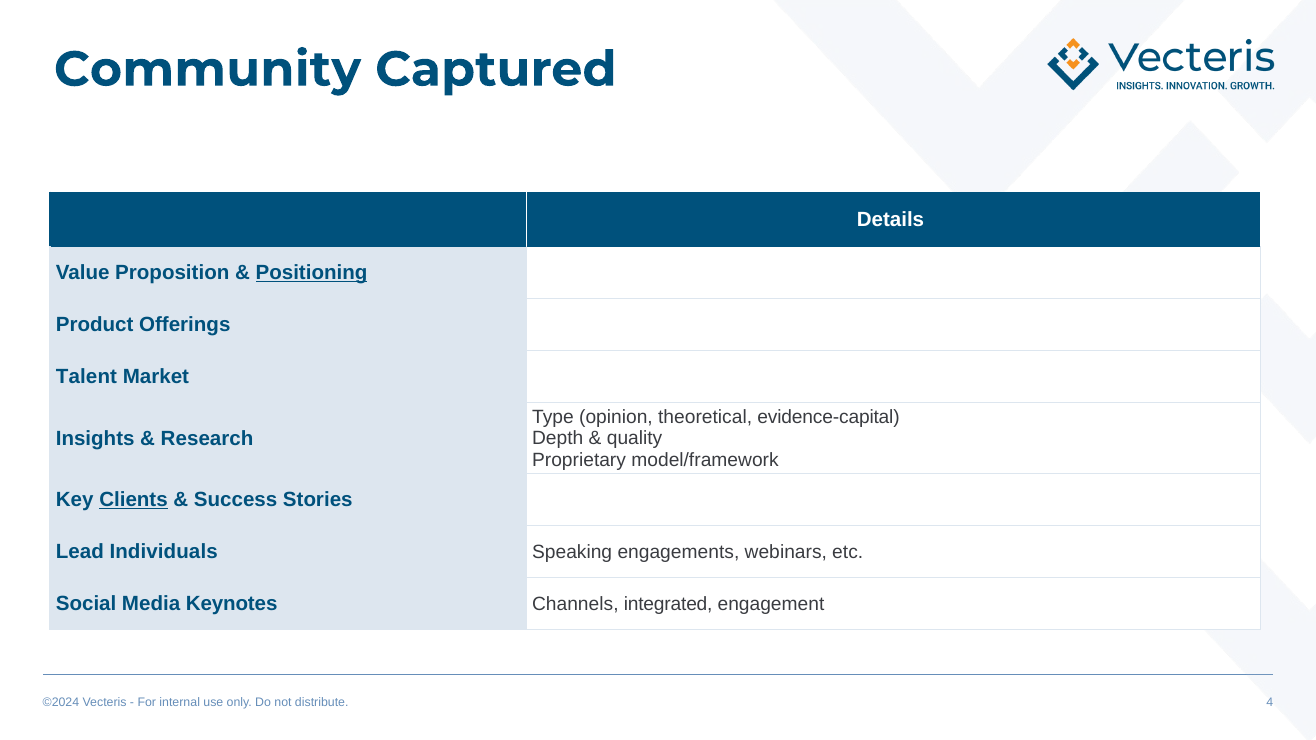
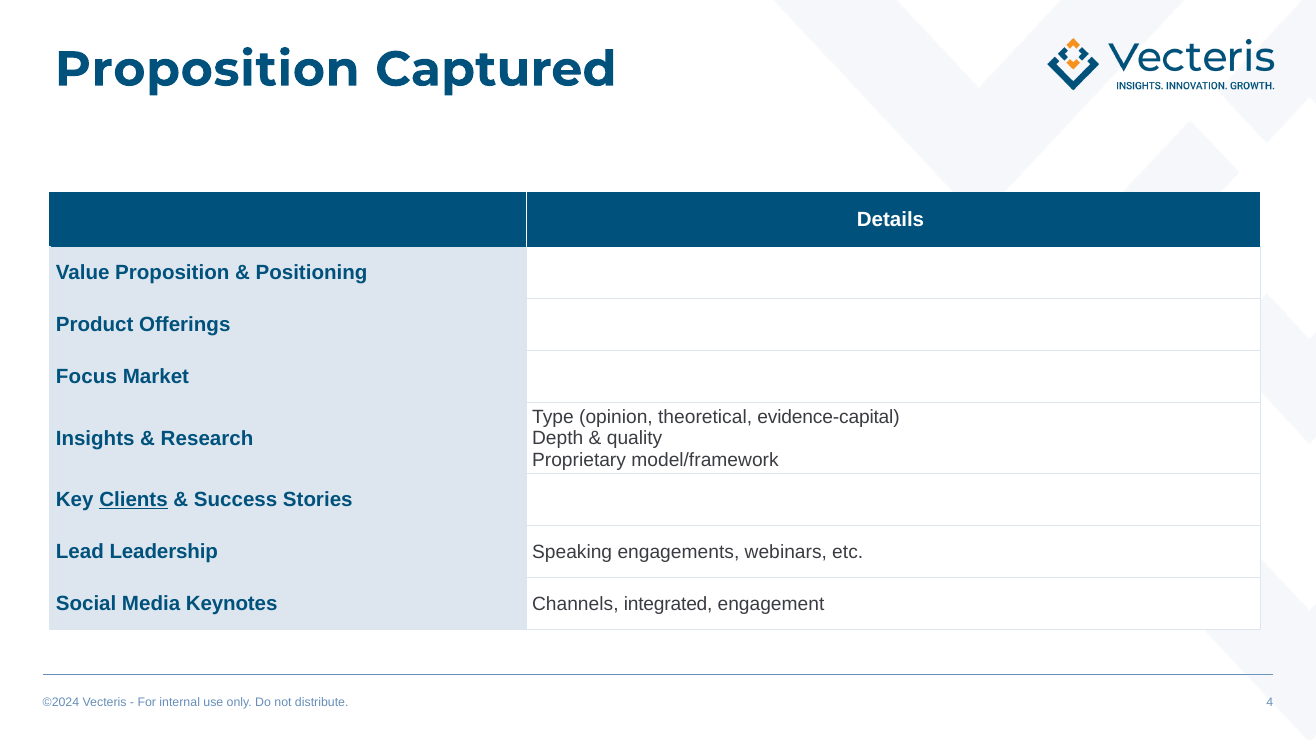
Community at (207, 69): Community -> Proposition
Positioning underline: present -> none
Talent: Talent -> Focus
Individuals: Individuals -> Leadership
